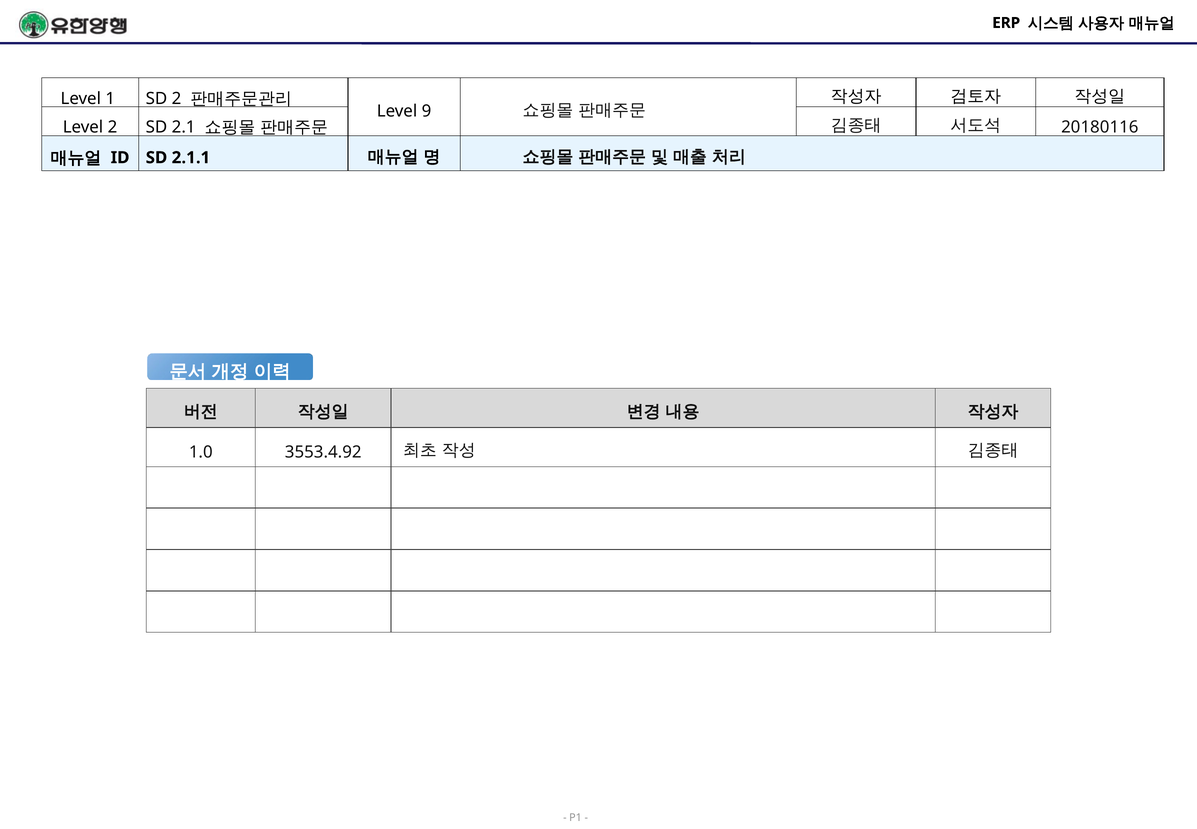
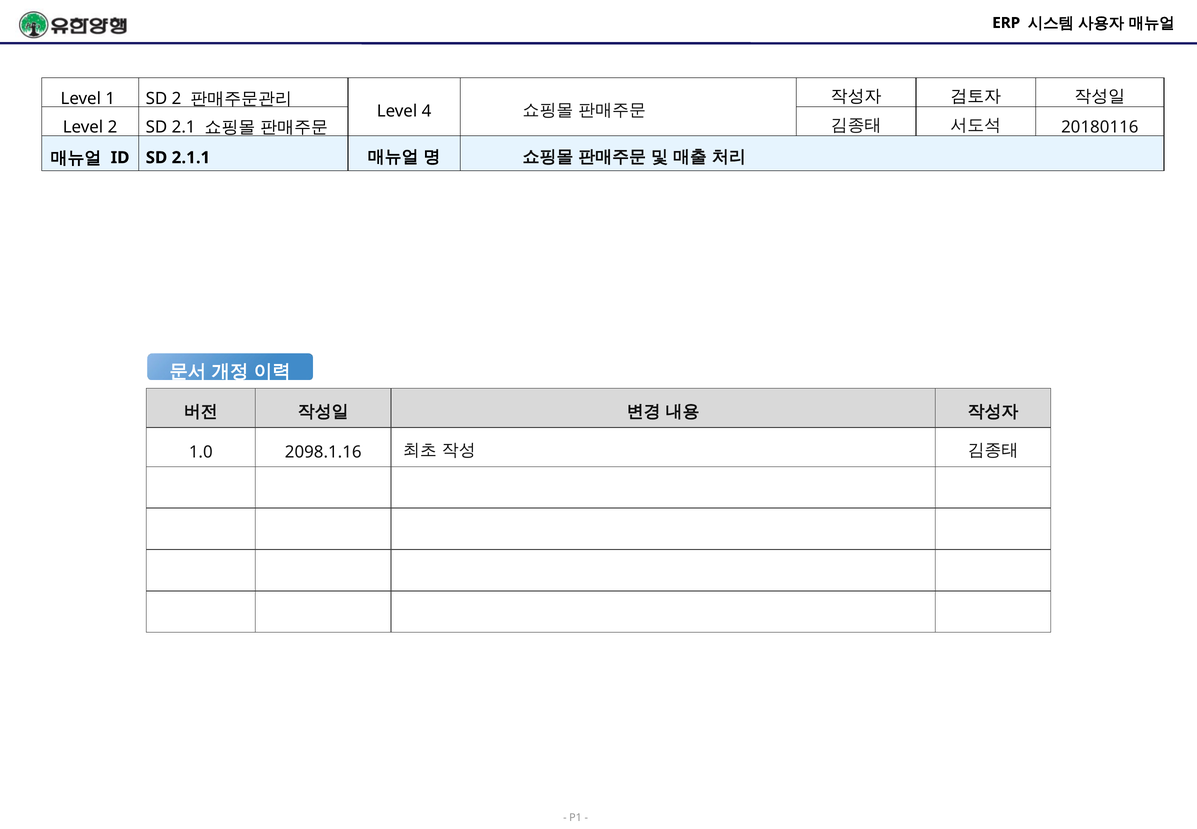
9: 9 -> 4
3553.4.92: 3553.4.92 -> 2098.1.16
